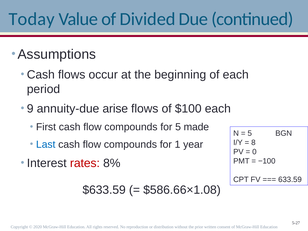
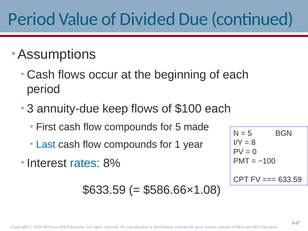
Today at (32, 19): Today -> Period
9: 9 -> 3
arise: arise -> keep
rates colour: red -> blue
